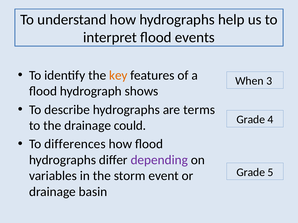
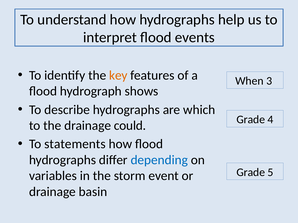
terms: terms -> which
differences: differences -> statements
depending colour: purple -> blue
